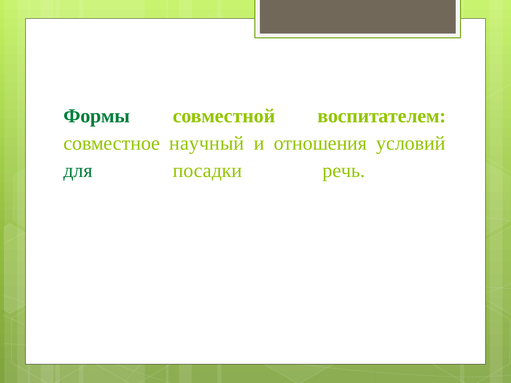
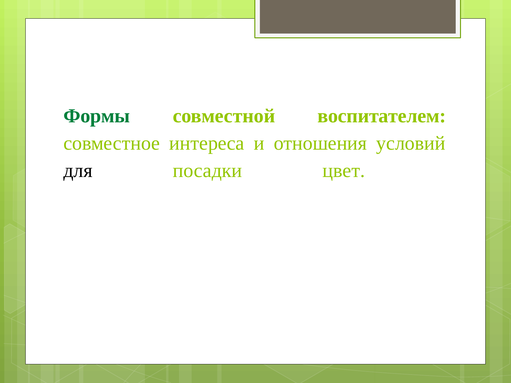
научный: научный -> интереса
для colour: green -> black
речь: речь -> цвет
